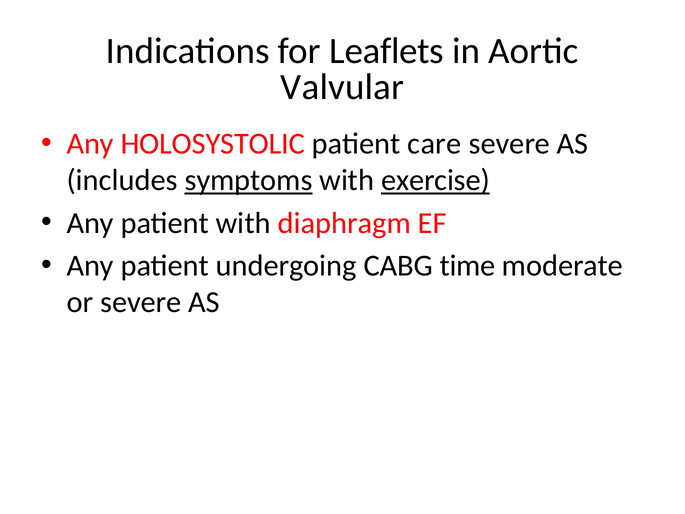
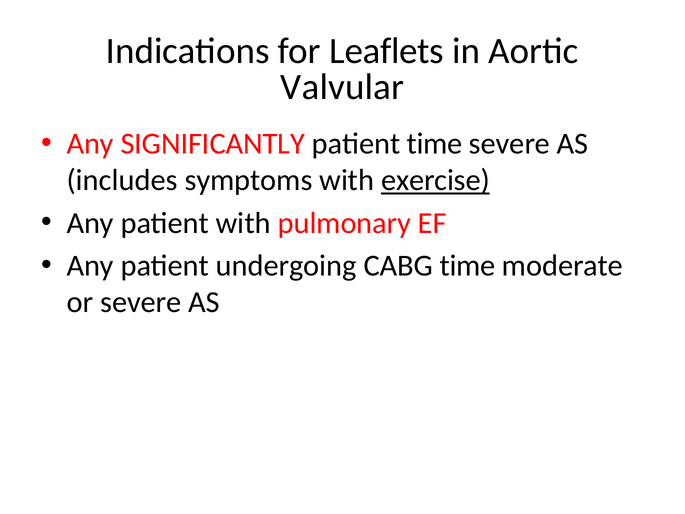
HOLOSYSTOLIC: HOLOSYSTOLIC -> SIGNIFICANTLY
patient care: care -> time
symptoms underline: present -> none
diaphragm: diaphragm -> pulmonary
